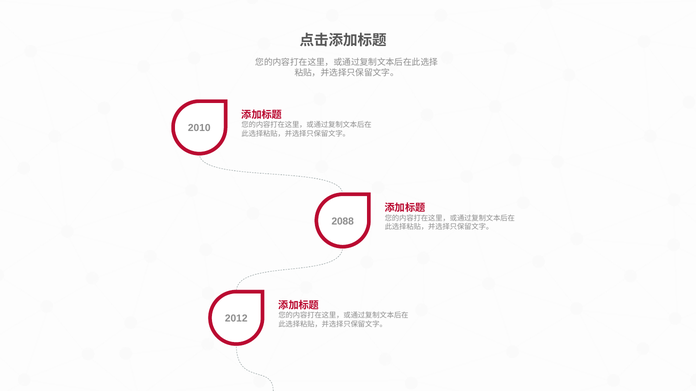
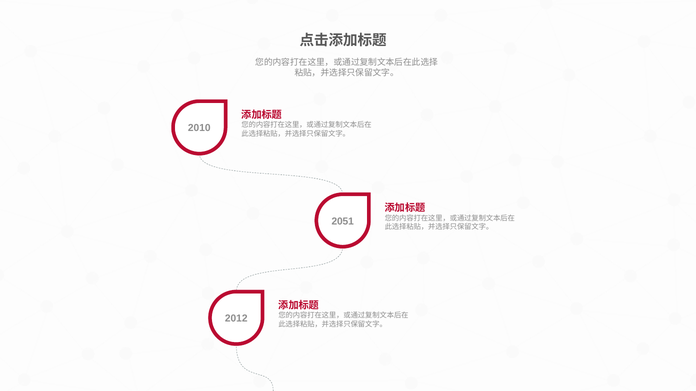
2088: 2088 -> 2051
